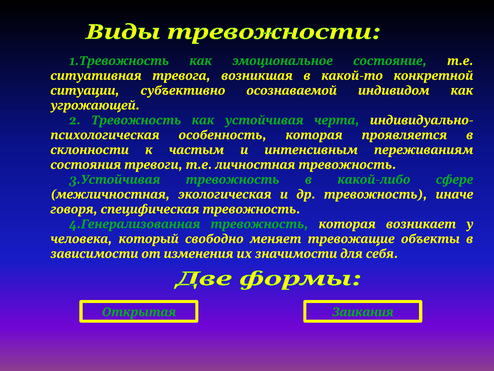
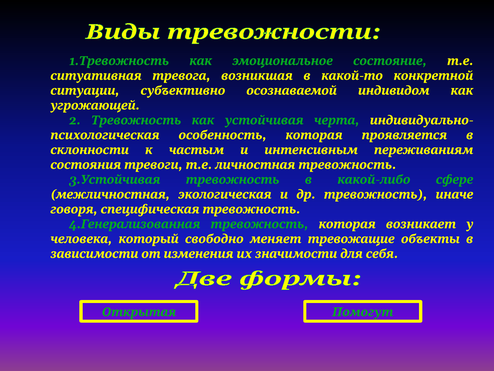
Заикания: Заикания -> Помогут
